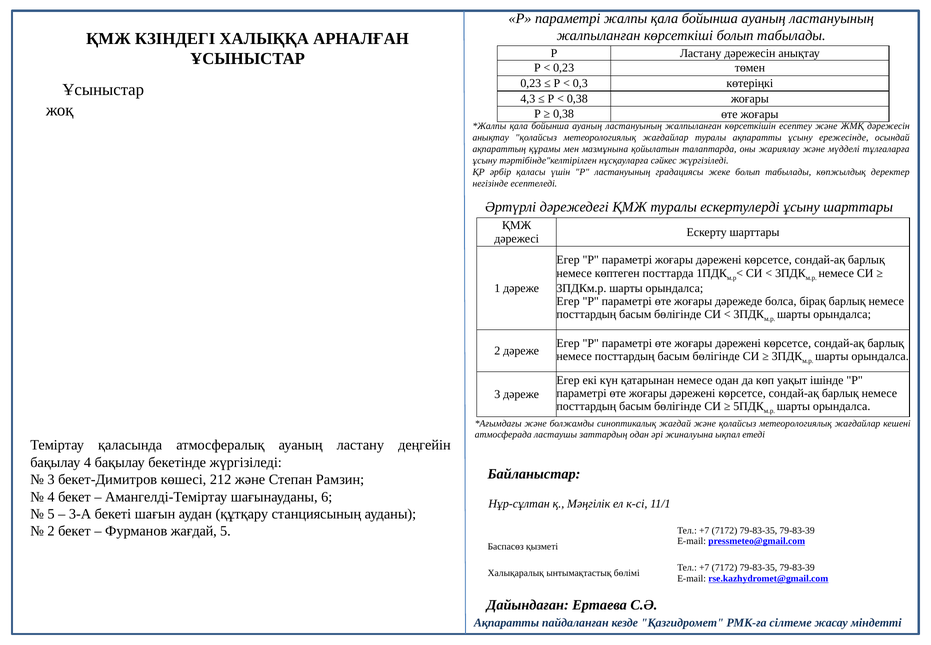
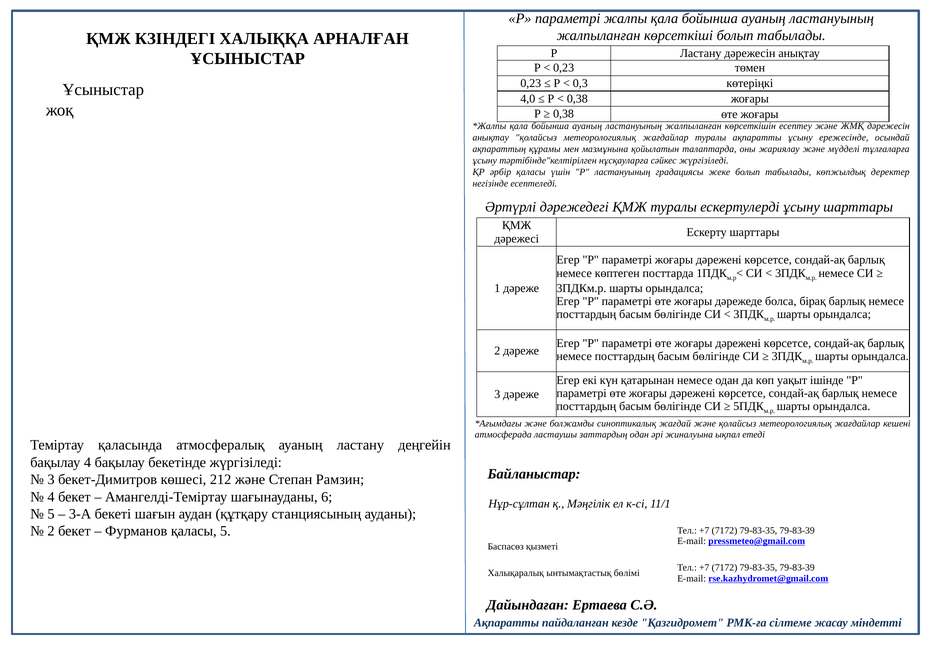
4,3: 4,3 -> 4,0
Фурманов жағдай: жағдай -> қаласы
